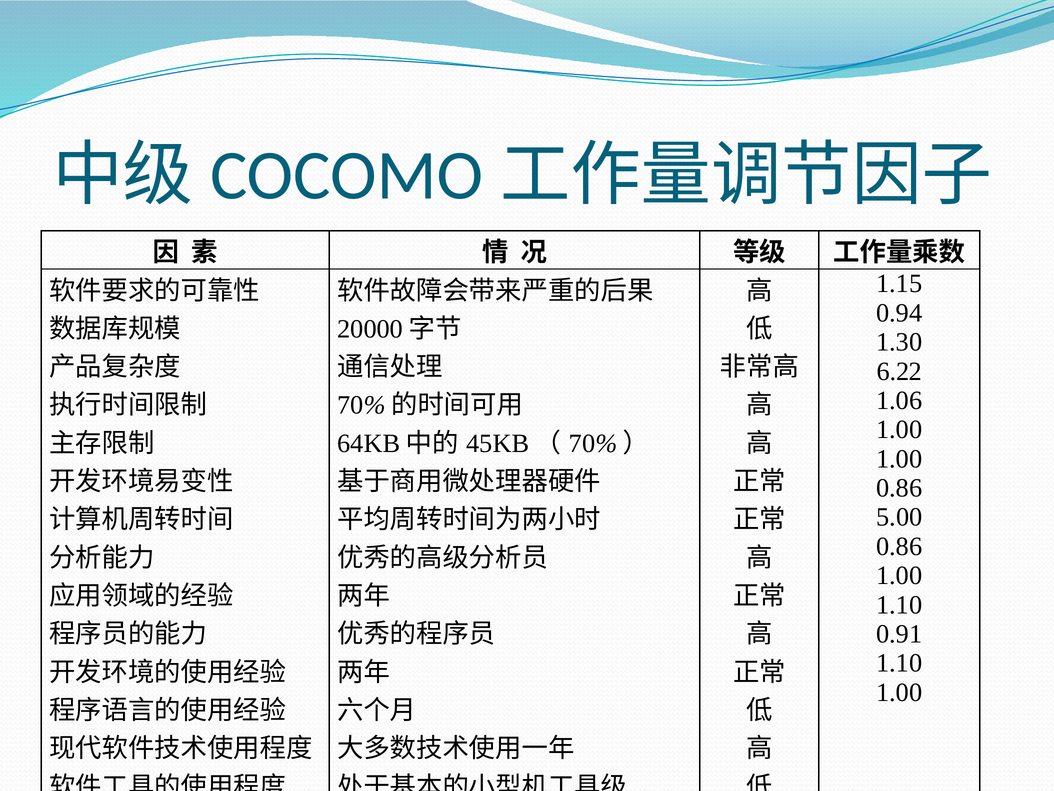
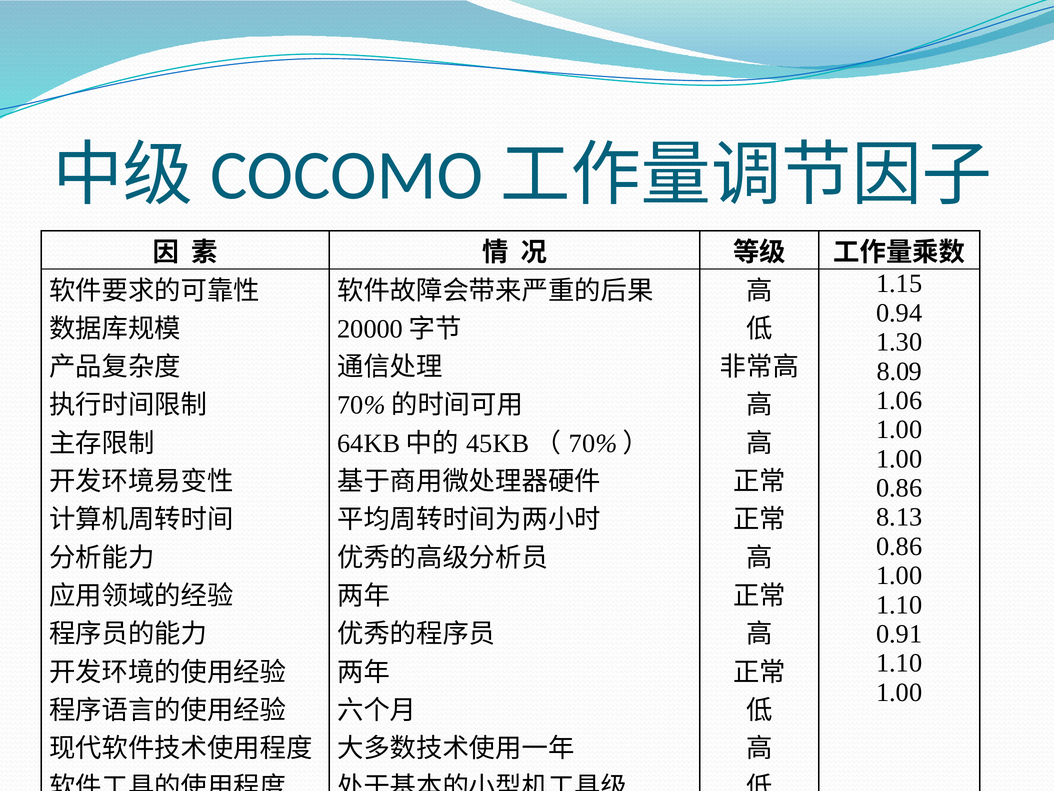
6.22: 6.22 -> 8.09
5.00: 5.00 -> 8.13
